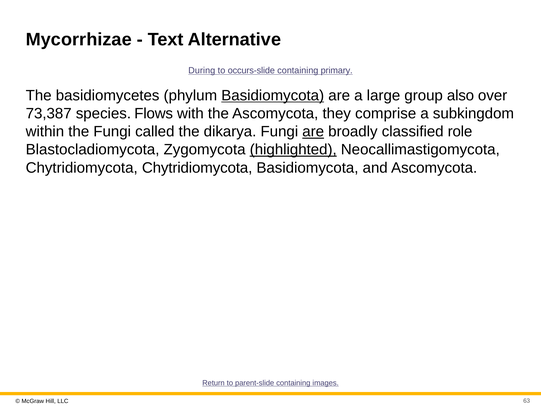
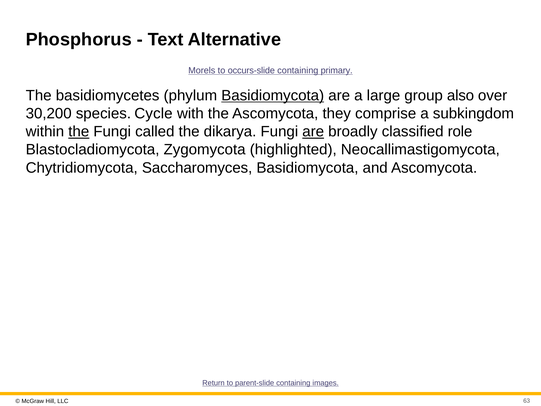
Mycorrhizae: Mycorrhizae -> Phosphorus
During: During -> Morels
73,387: 73,387 -> 30,200
Flows: Flows -> Cycle
the at (79, 132) underline: none -> present
highlighted underline: present -> none
Chytridiomycota Chytridiomycota: Chytridiomycota -> Saccharomyces
